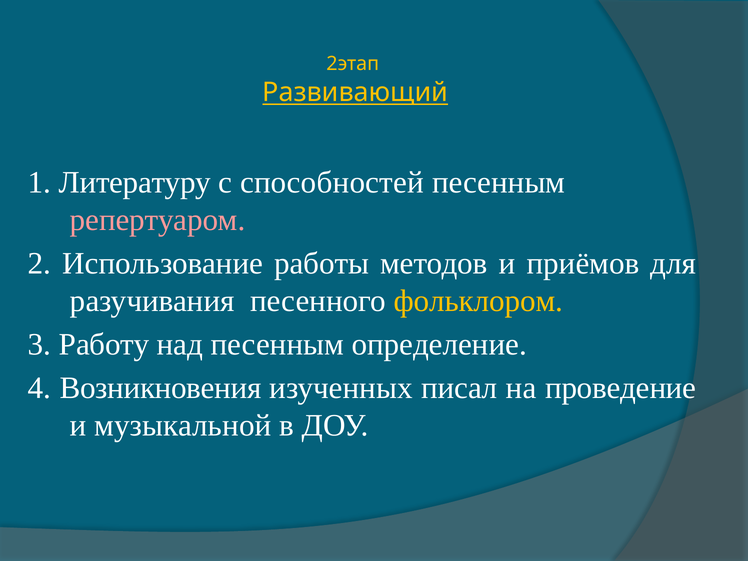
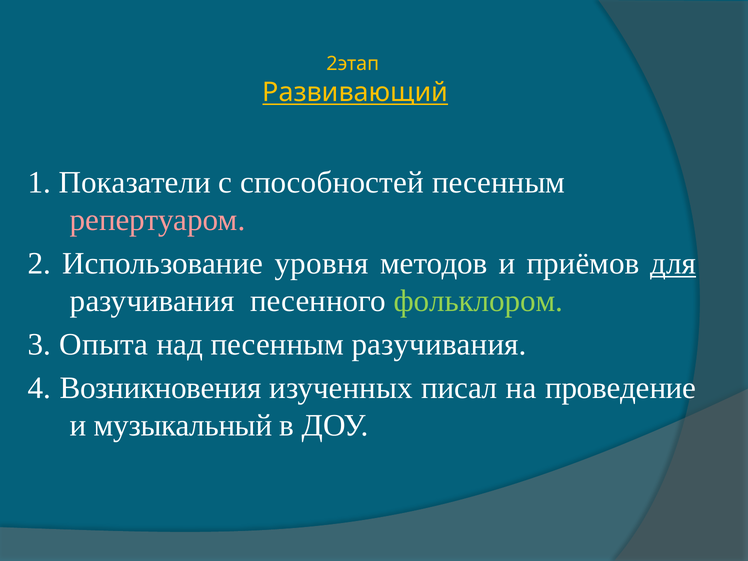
Литературу: Литературу -> Показатели
работы: работы -> уровня
для underline: none -> present
фольклором colour: yellow -> light green
Работу: Работу -> Опыта
песенным определение: определение -> разучивания
музыкальной: музыкальной -> музыкальный
